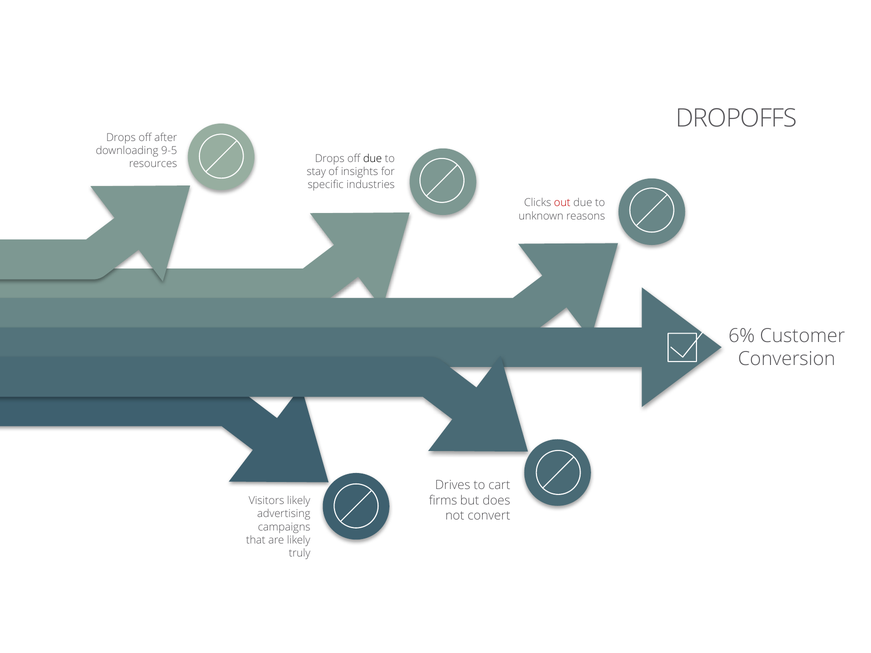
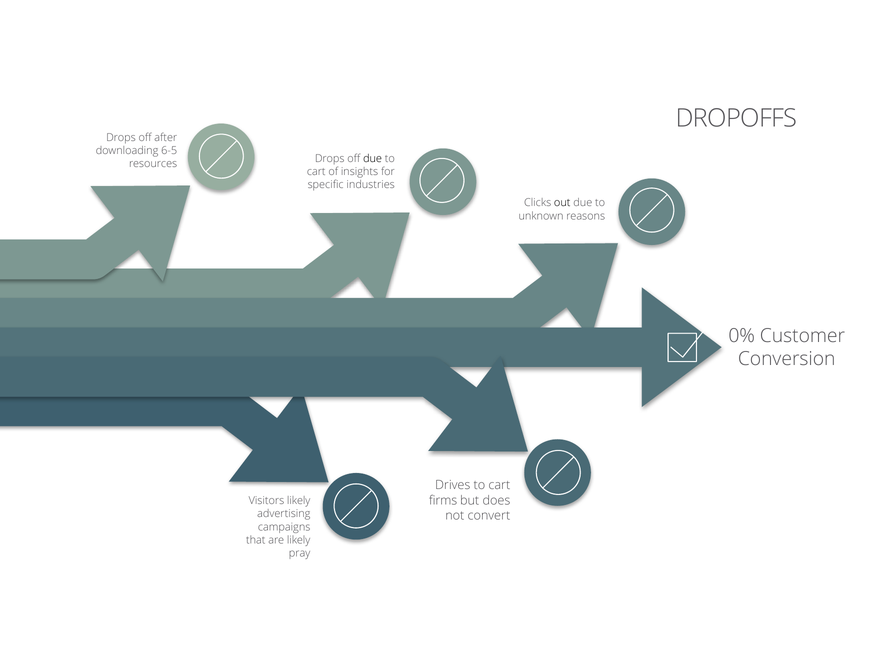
9-5: 9-5 -> 6-5
stay at (316, 172): stay -> cart
out colour: red -> black
6%: 6% -> 0%
truly: truly -> pray
